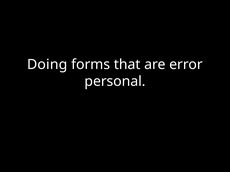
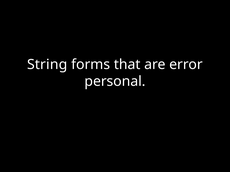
Doing: Doing -> String
